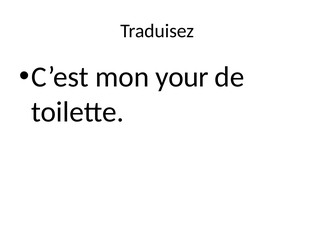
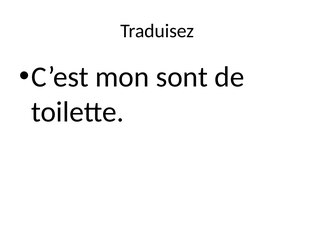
your: your -> sont
